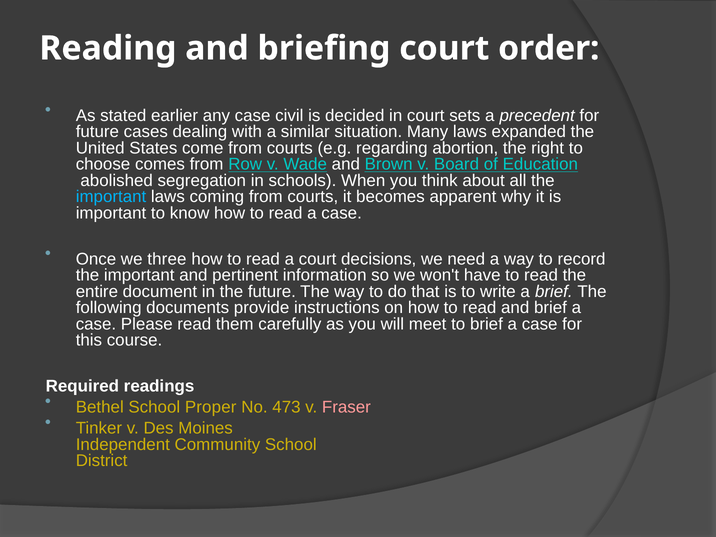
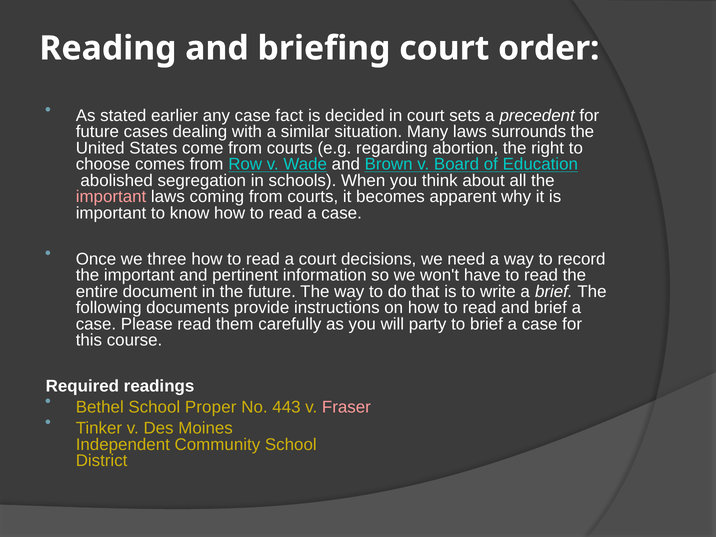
civil: civil -> fact
expanded: expanded -> surrounds
important at (111, 197) colour: light blue -> pink
meet: meet -> party
473: 473 -> 443
